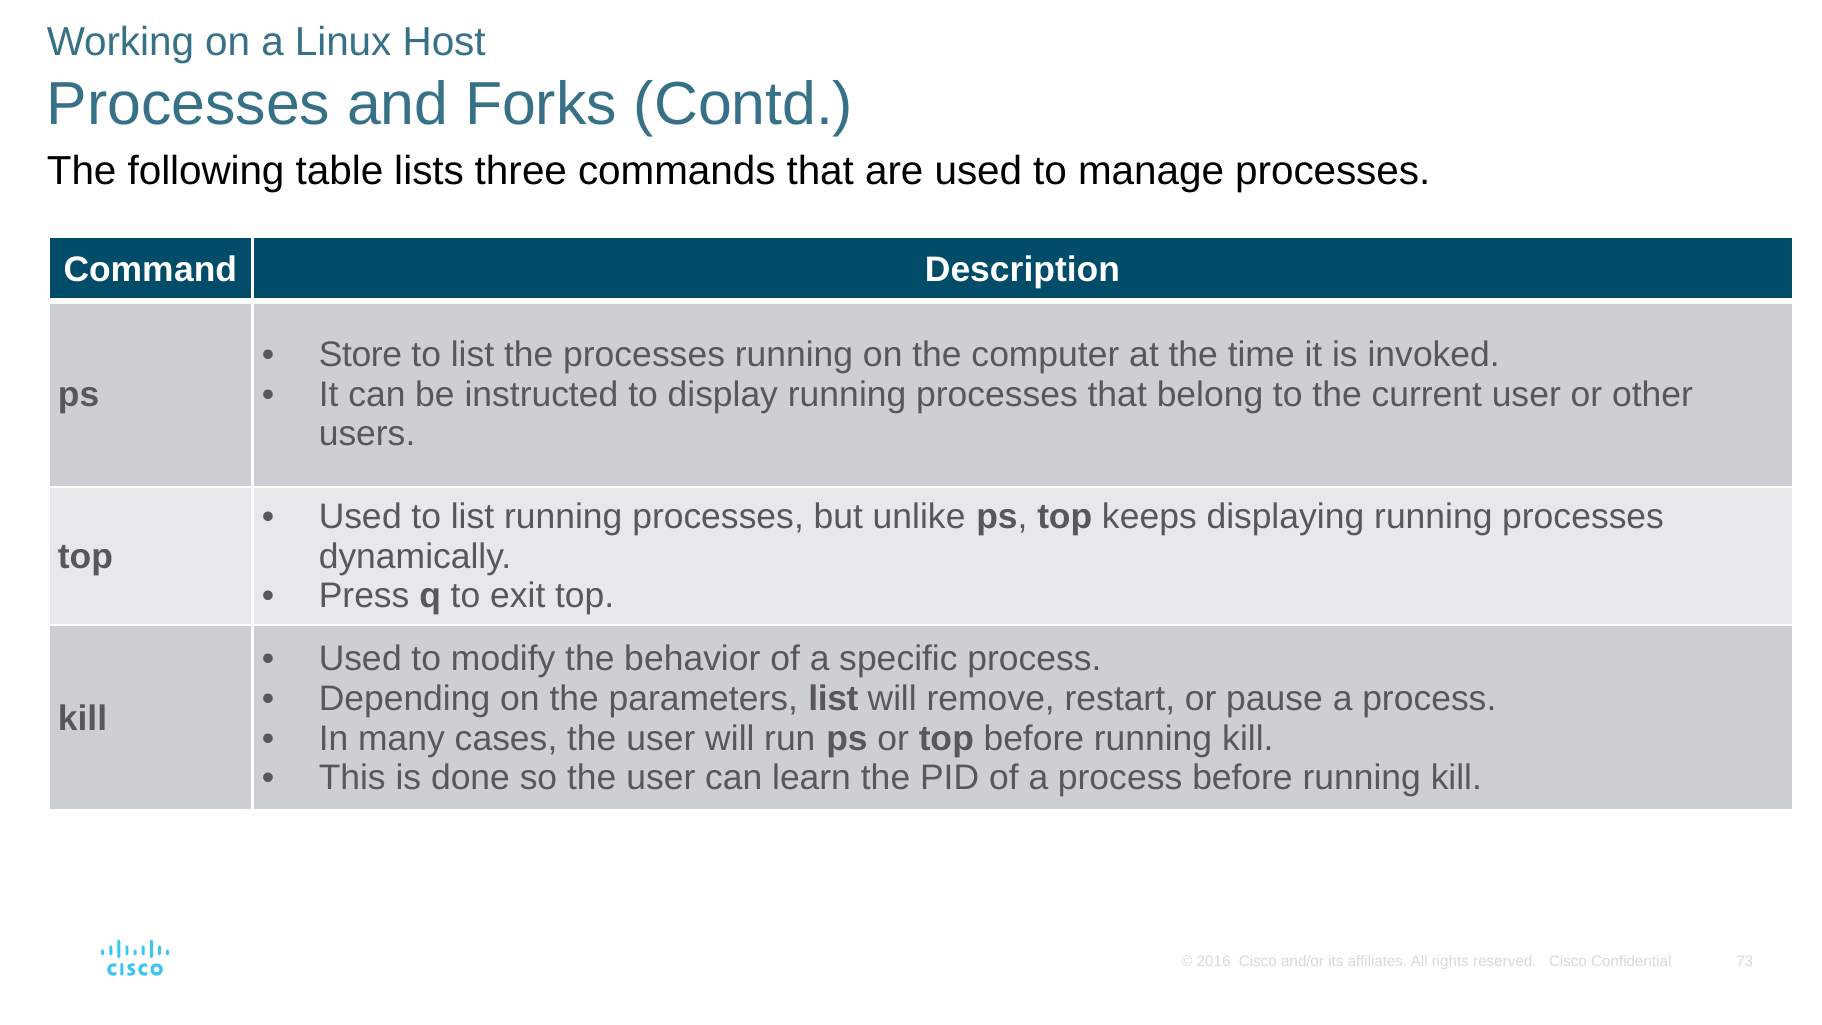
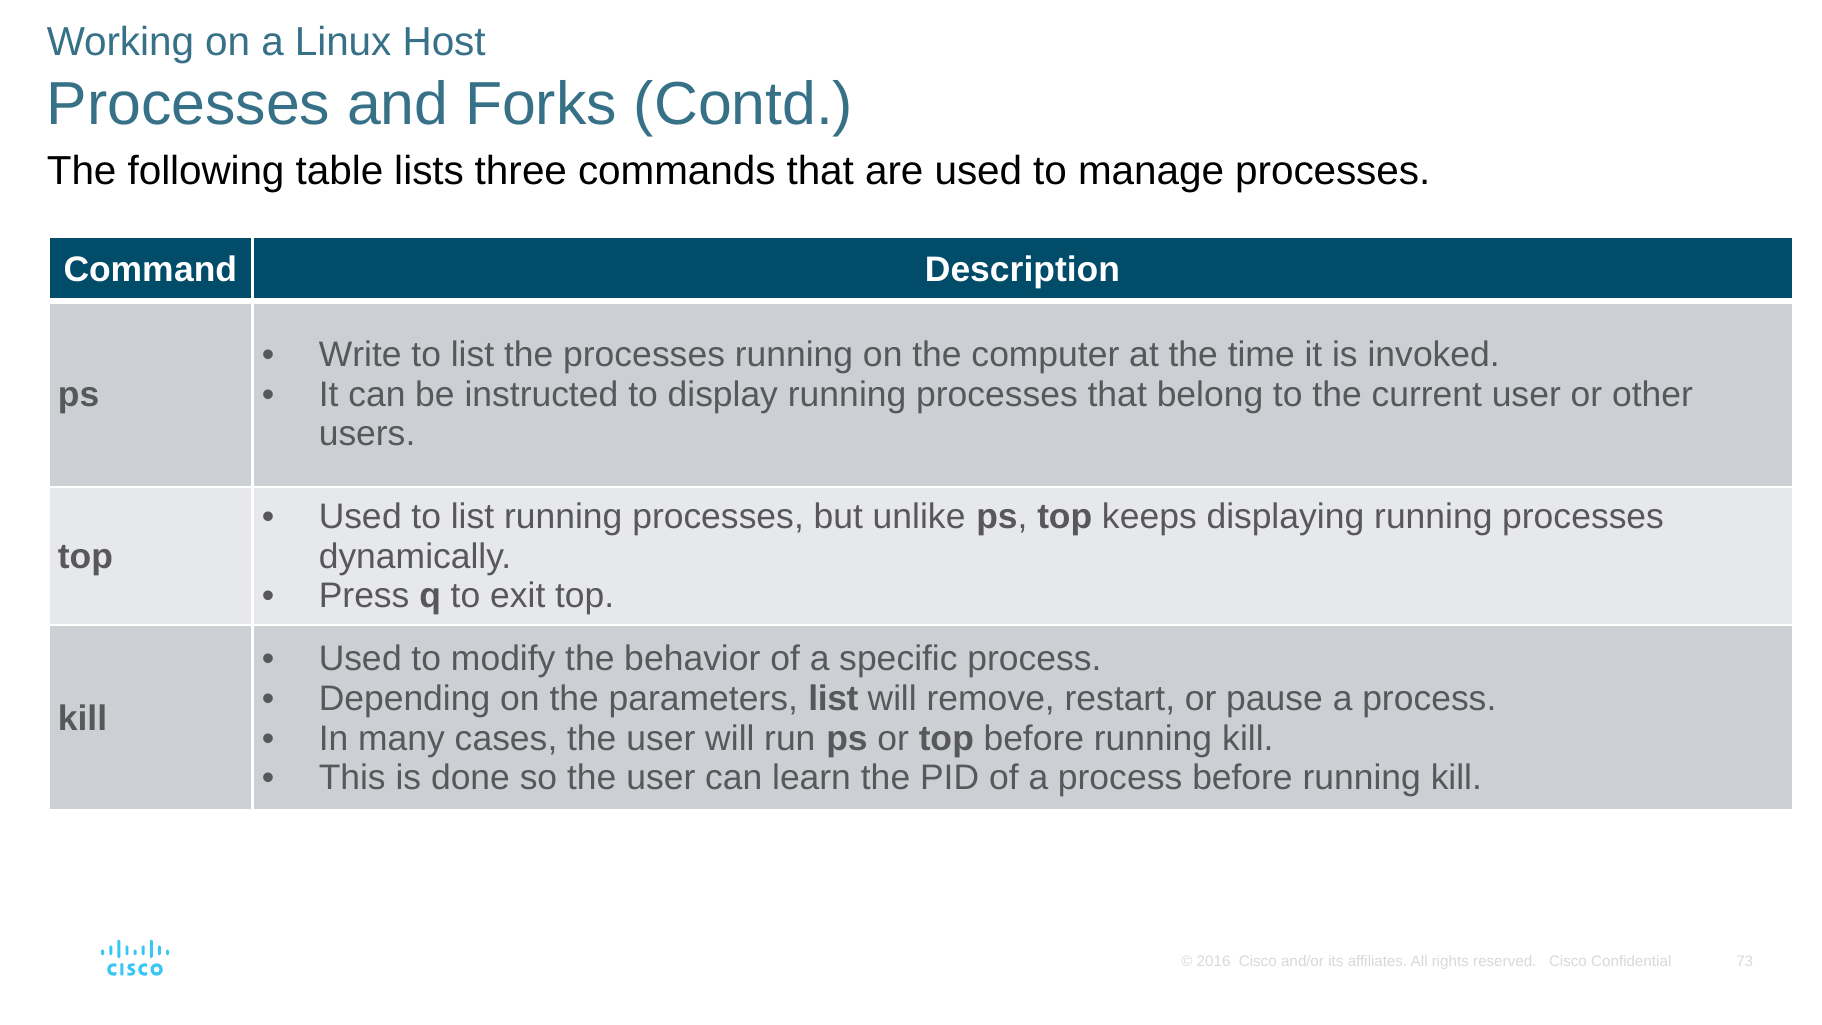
Store: Store -> Write
